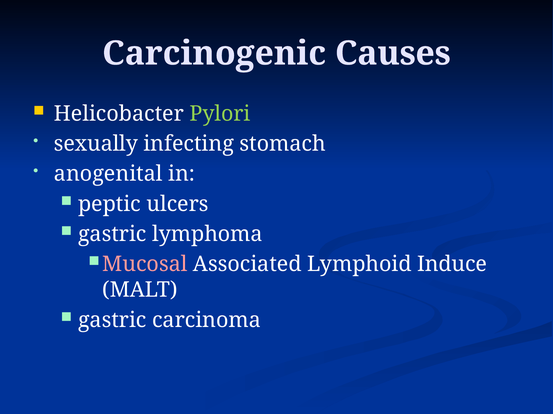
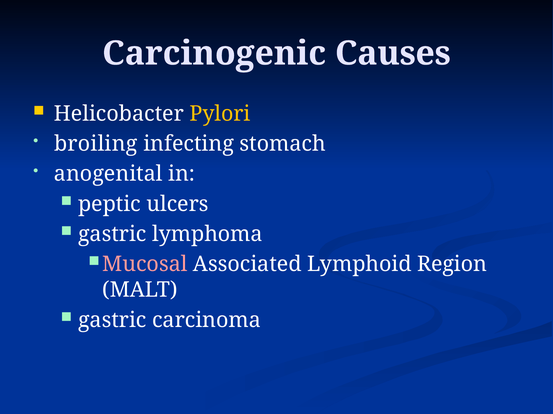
Pylori colour: light green -> yellow
sexually: sexually -> broiling
Induce: Induce -> Region
